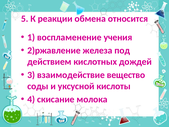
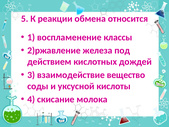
учения: учения -> классы
